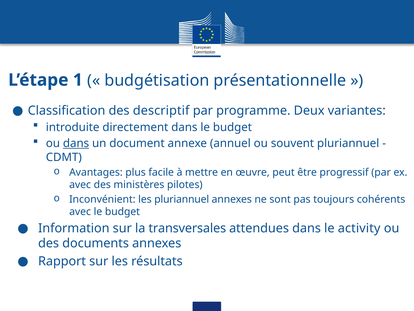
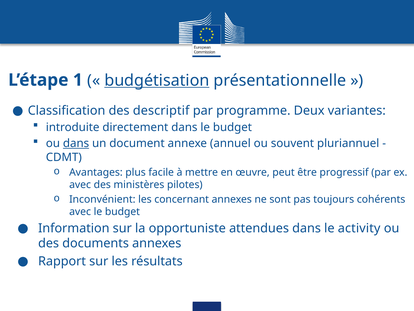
budgétisation underline: none -> present
les pluriannuel: pluriannuel -> concernant
transversales: transversales -> opportuniste
